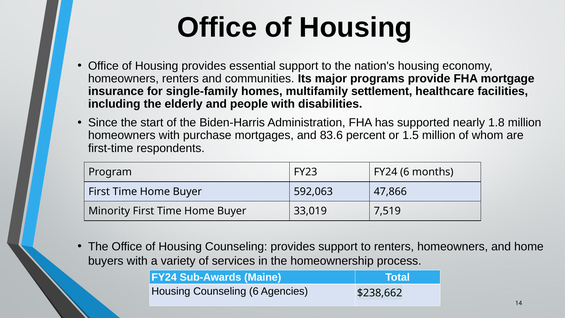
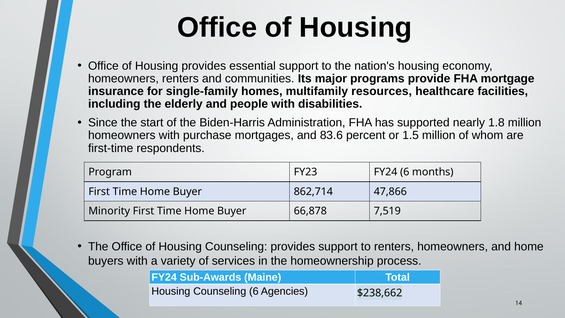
settlement: settlement -> resources
592,063: 592,063 -> 862,714
33,019: 33,019 -> 66,878
